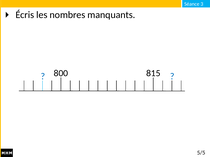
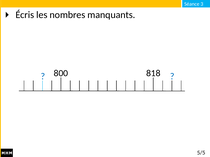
815: 815 -> 818
